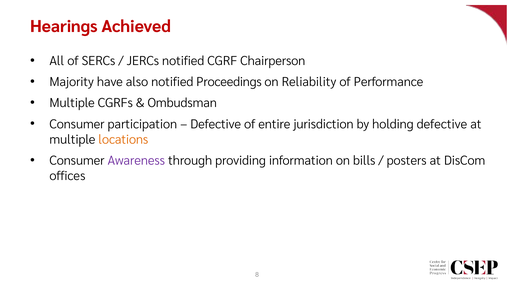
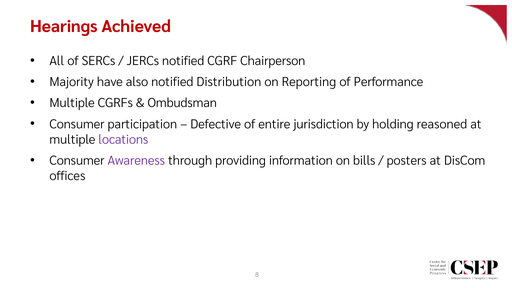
Proceedings: Proceedings -> Distribution
Reliability: Reliability -> Reporting
holding defective: defective -> reasoned
locations colour: orange -> purple
